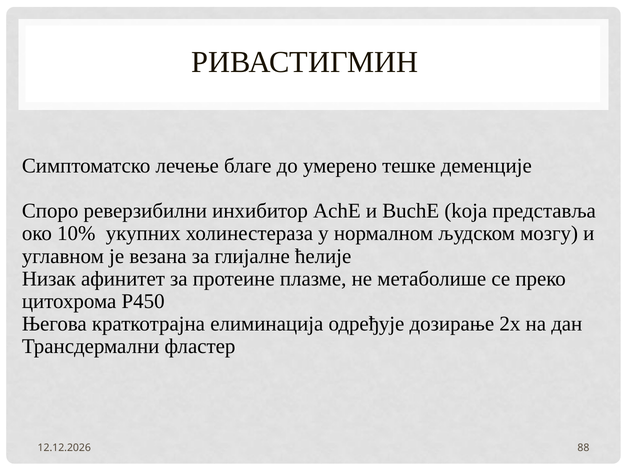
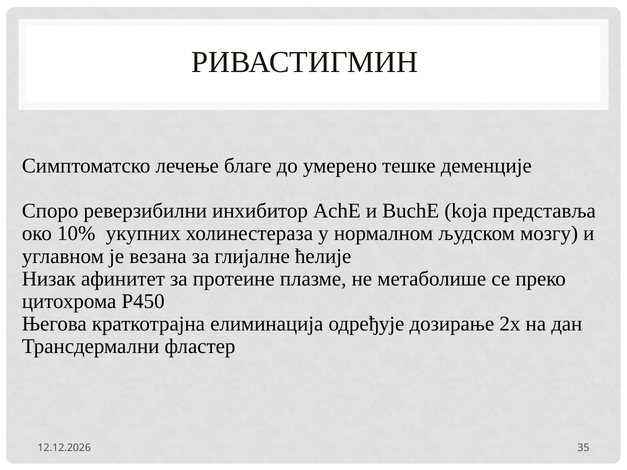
88: 88 -> 35
